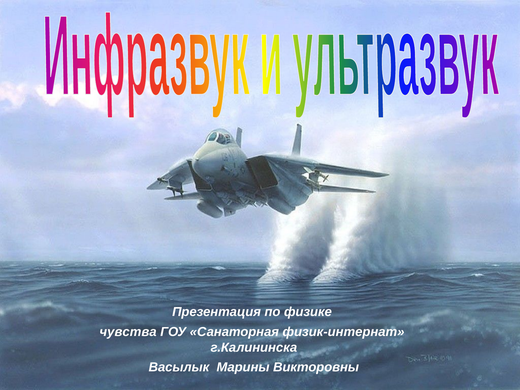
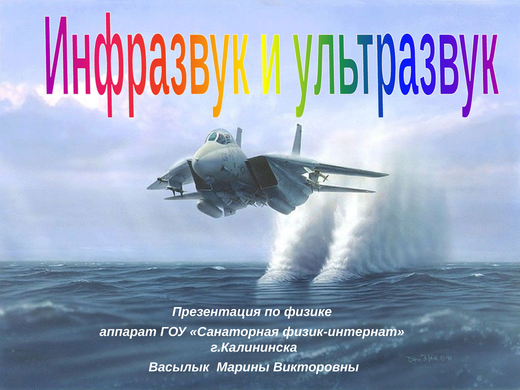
чувства: чувства -> аппарат
